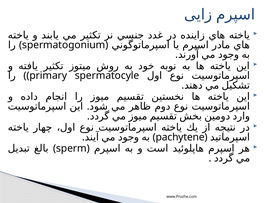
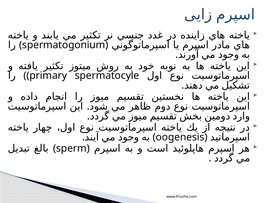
pachytene: pachytene -> oogenesis
